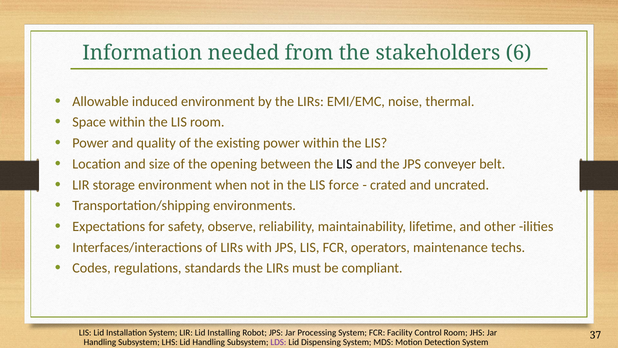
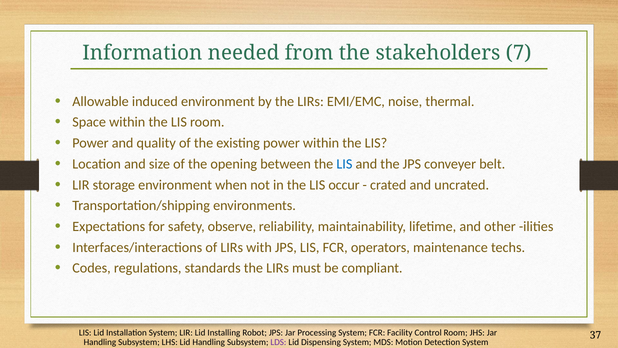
6: 6 -> 7
LIS at (344, 164) colour: black -> blue
force: force -> occur
